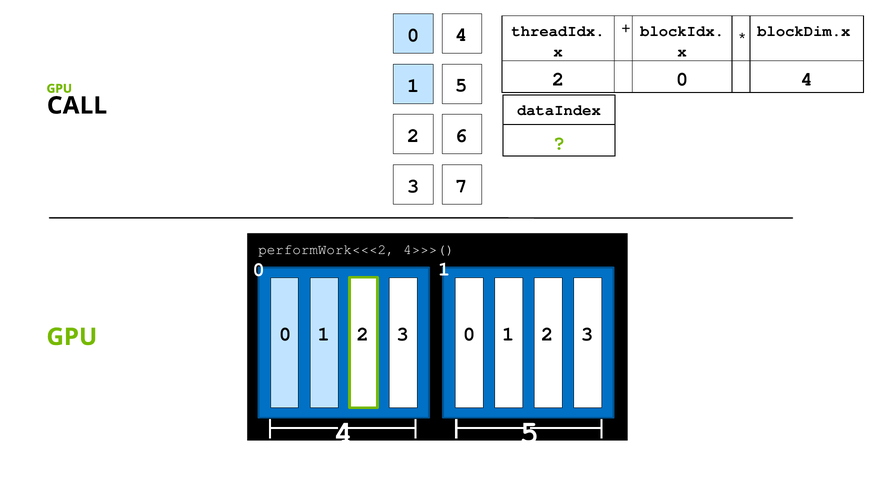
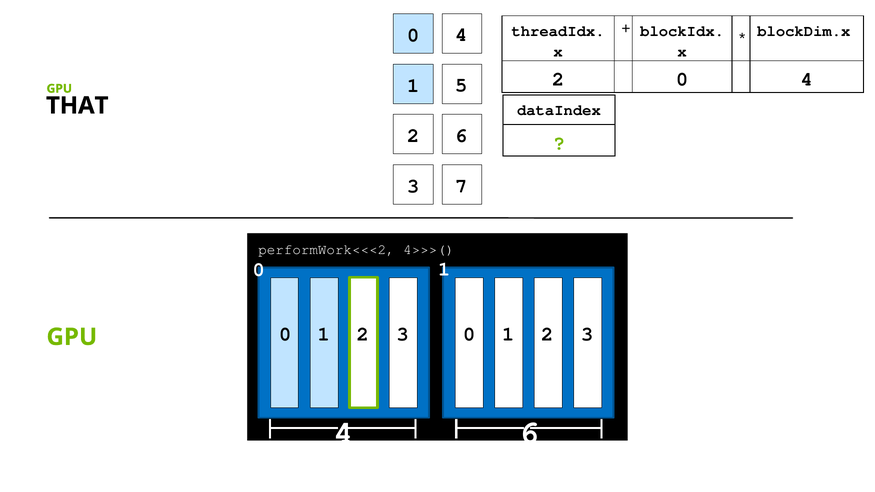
CALL: CALL -> THAT
5 at (530, 433): 5 -> 6
